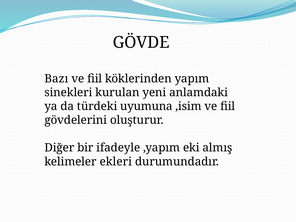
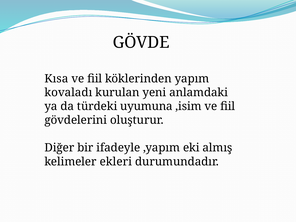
Bazı: Bazı -> Kısa
sinekleri: sinekleri -> kovaladı
